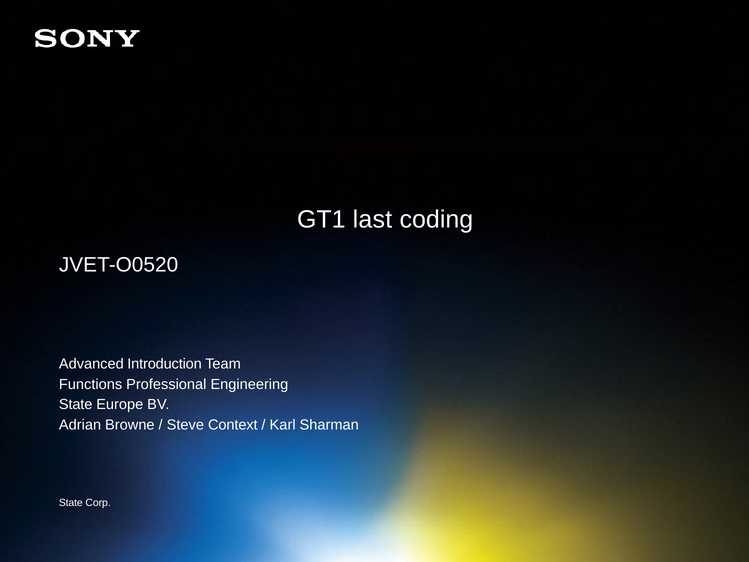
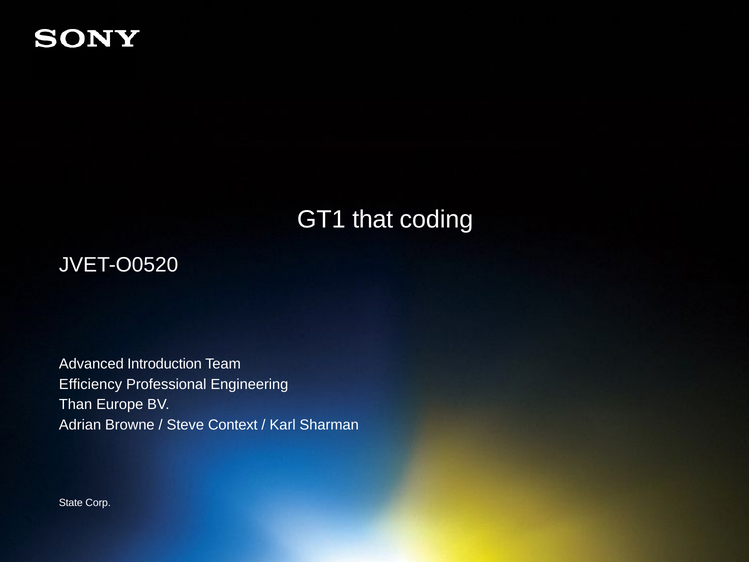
last: last -> that
Functions: Functions -> Efficiency
State at (76, 404): State -> Than
